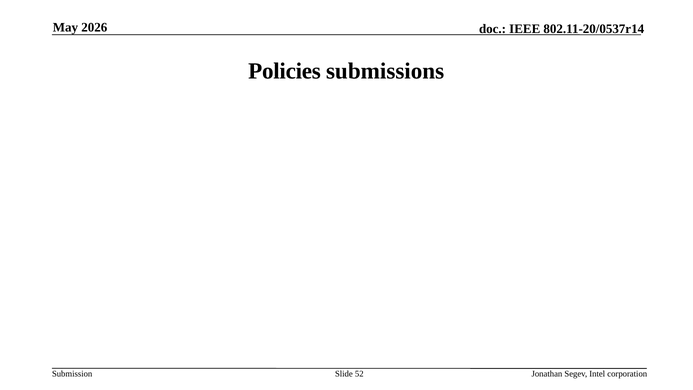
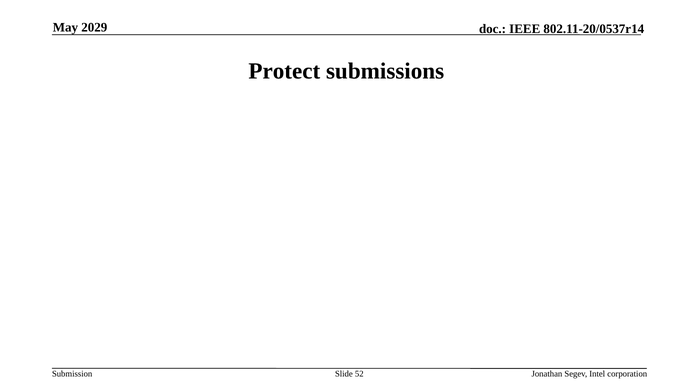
2026: 2026 -> 2029
Policies: Policies -> Protect
